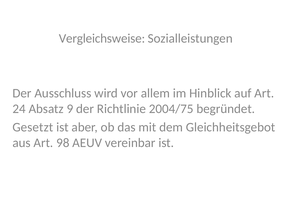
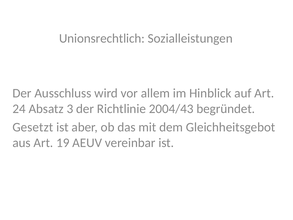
Vergleichsweise: Vergleichsweise -> Unionsrechtlich
9: 9 -> 3
2004/75: 2004/75 -> 2004/43
98: 98 -> 19
